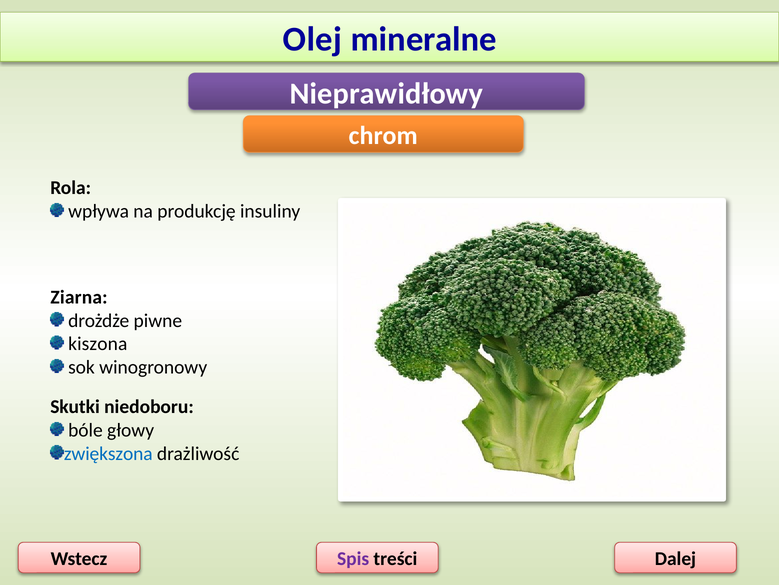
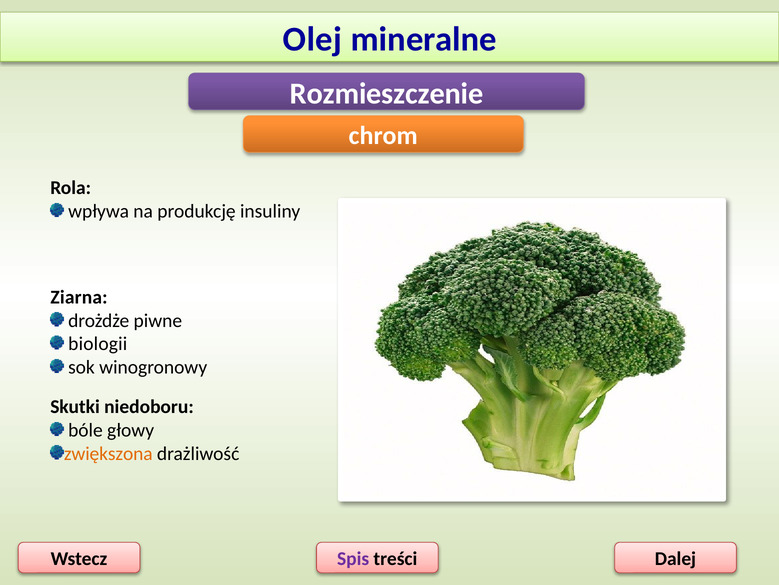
Nieprawidłowy: Nieprawidłowy -> Rozmieszczenie
kiszona: kiszona -> biologii
zwiększona colour: blue -> orange
